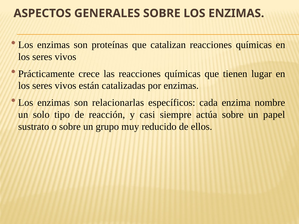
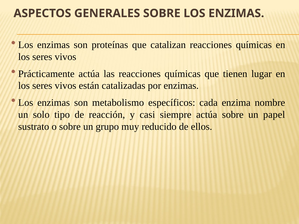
Prácticamente crece: crece -> actúa
relacionarlas: relacionarlas -> metabolismo
